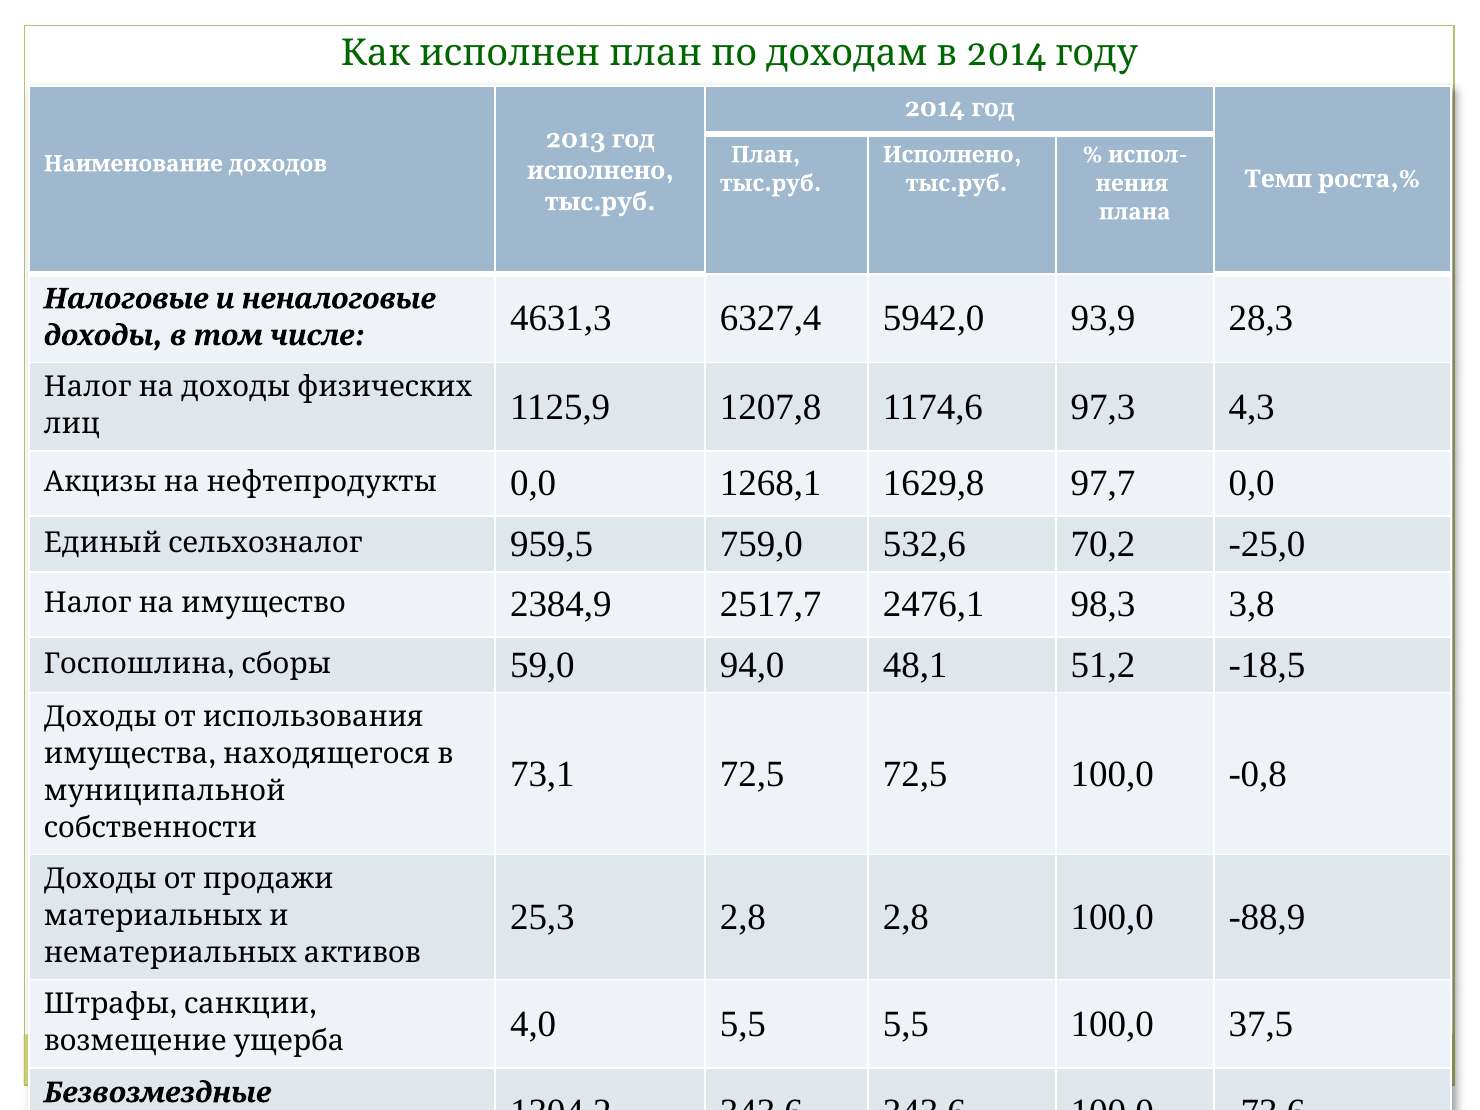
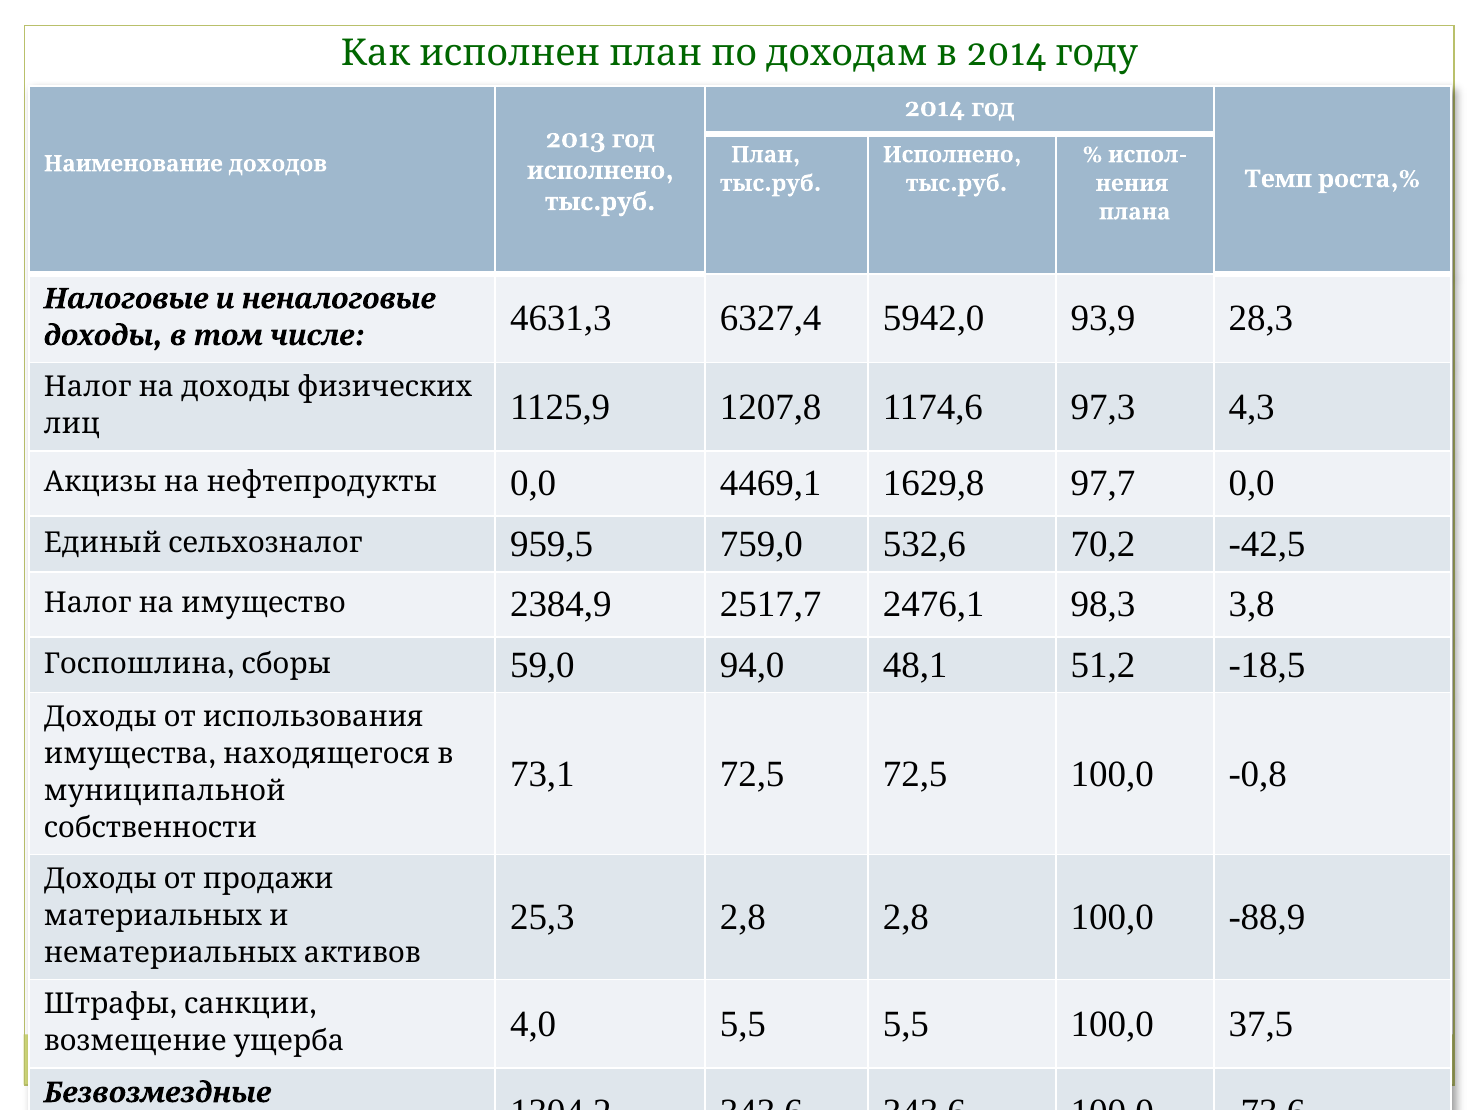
1268,1: 1268,1 -> 4469,1
-25,0: -25,0 -> -42,5
